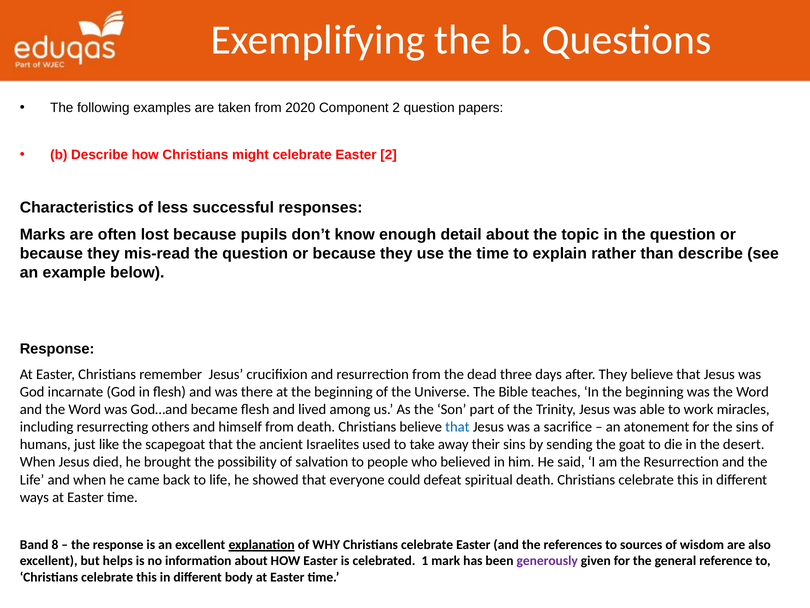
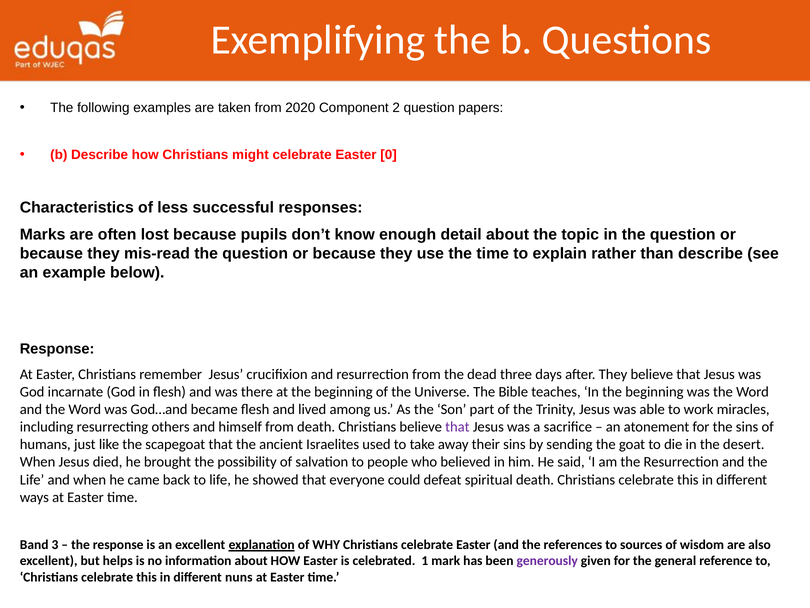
Easter 2: 2 -> 0
that at (457, 427) colour: blue -> purple
8: 8 -> 3
body: body -> nuns
